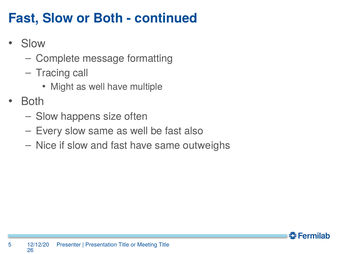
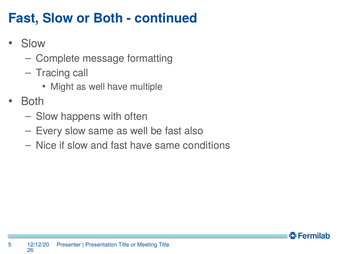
size: size -> with
outweighs: outweighs -> conditions
